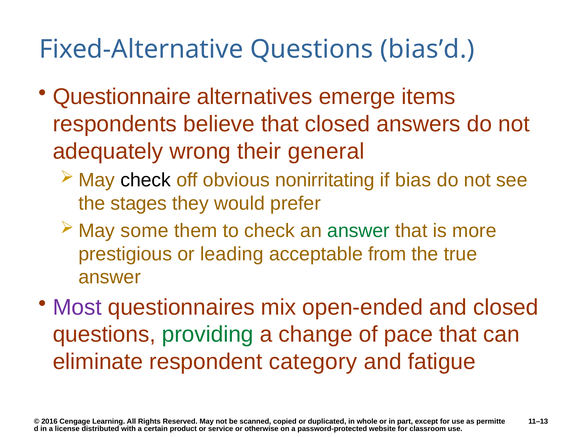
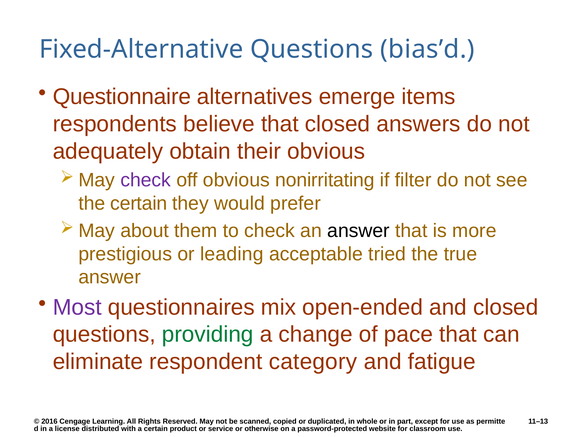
wrong: wrong -> obtain
their general: general -> obvious
check at (146, 180) colour: black -> purple
bias: bias -> filter
the stages: stages -> certain
some: some -> about
answer at (359, 230) colour: green -> black
from: from -> tried
